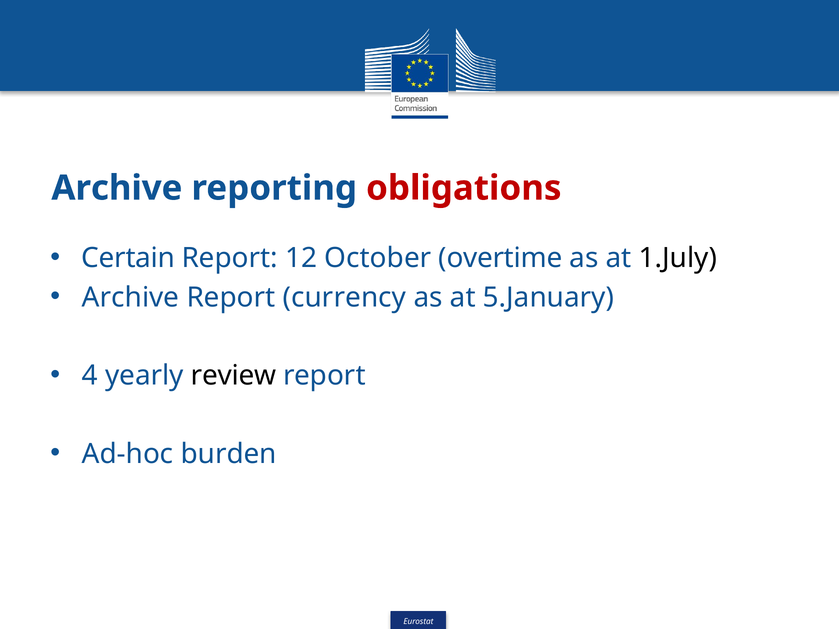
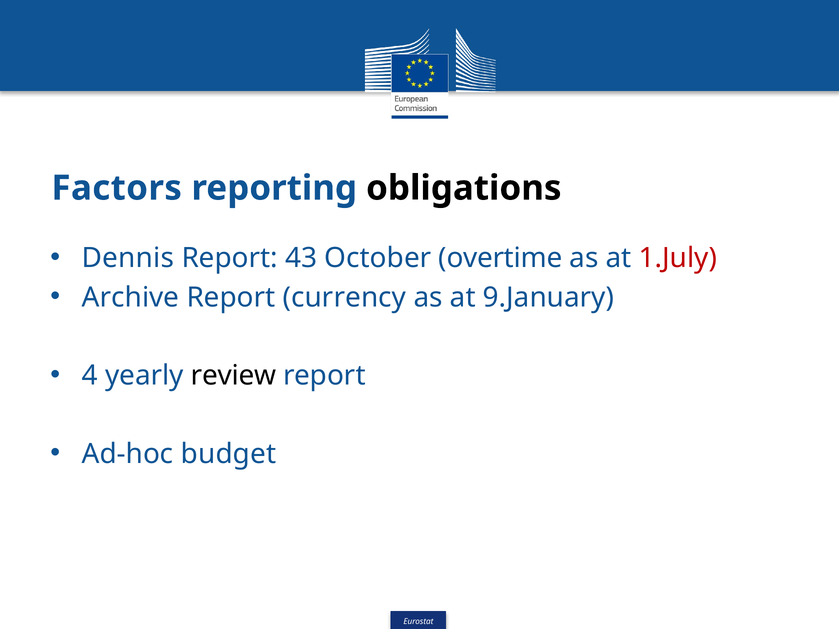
Archive at (117, 188): Archive -> Factors
obligations colour: red -> black
Certain: Certain -> Dennis
12: 12 -> 43
1.July colour: black -> red
5.January: 5.January -> 9.January
burden: burden -> budget
